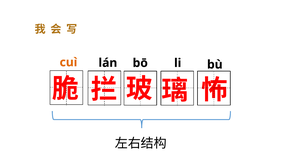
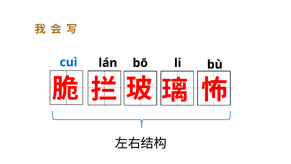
cuì colour: orange -> blue
